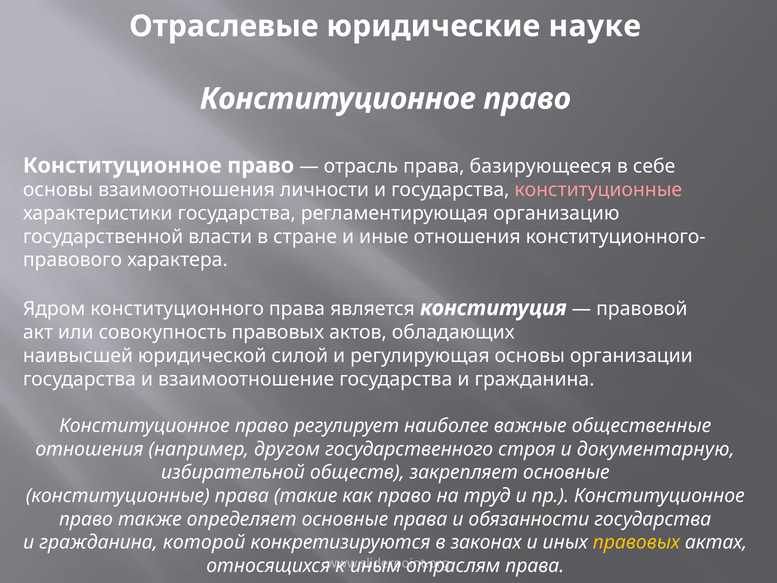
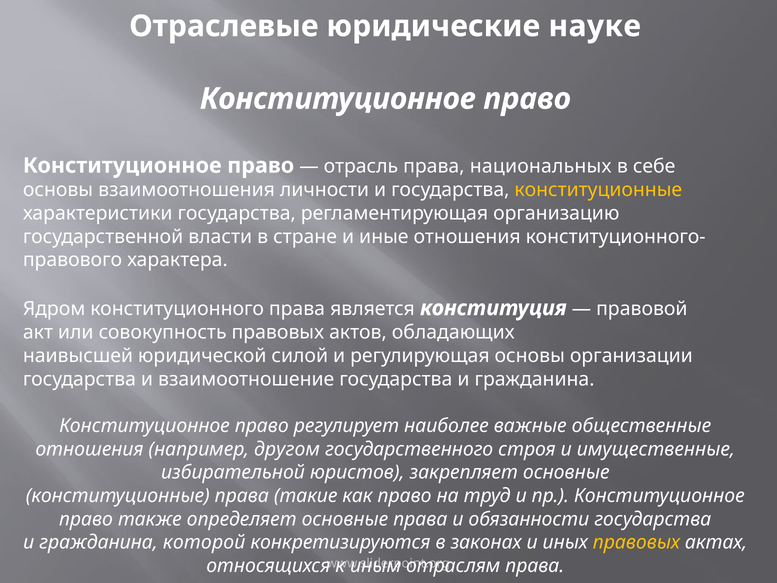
базирующееся: базирующееся -> национальных
конституционные at (598, 190) colour: pink -> yellow
документарную: документарную -> имущественные
обществ: обществ -> юристов
